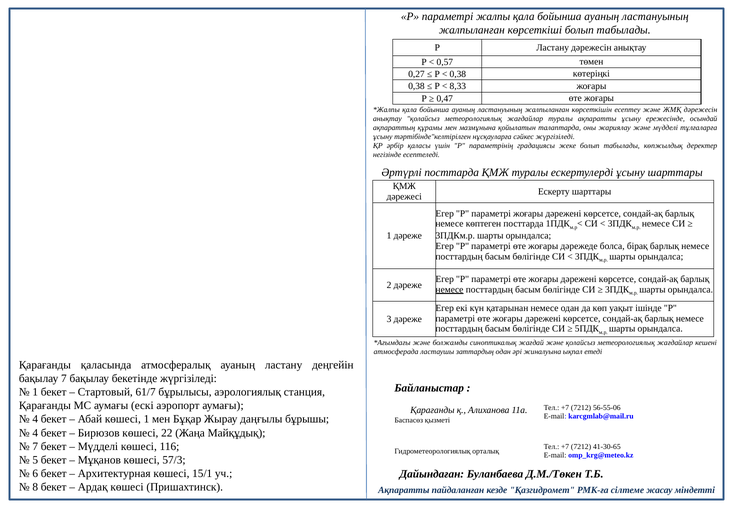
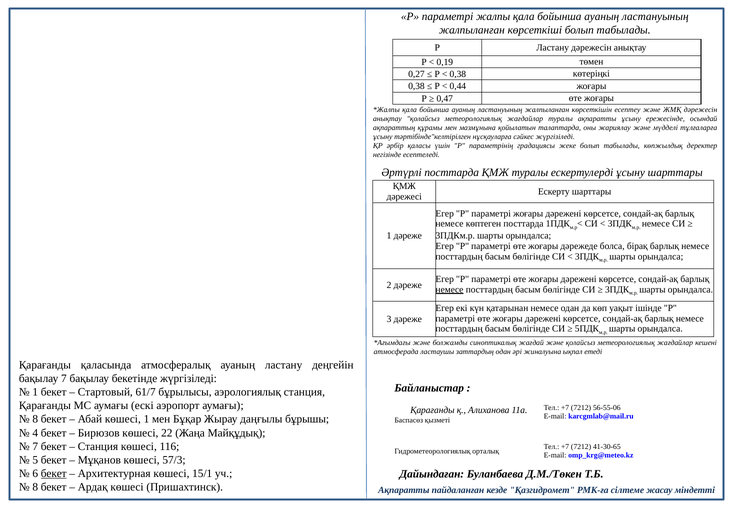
0,57: 0,57 -> 0,19
8,33: 8,33 -> 0,44
4 at (35, 419): 4 -> 8
Мүдделі at (98, 446): Мүдделі -> Станция
бекет at (54, 473) underline: none -> present
